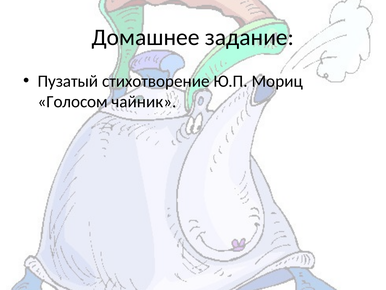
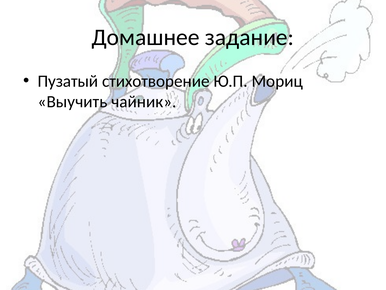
Голосом: Голосом -> Выучить
